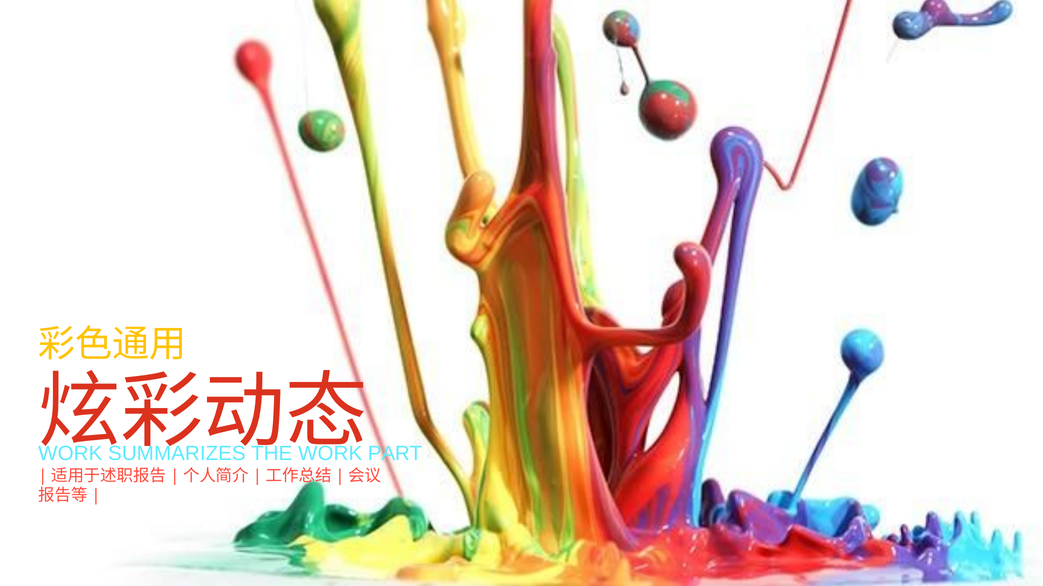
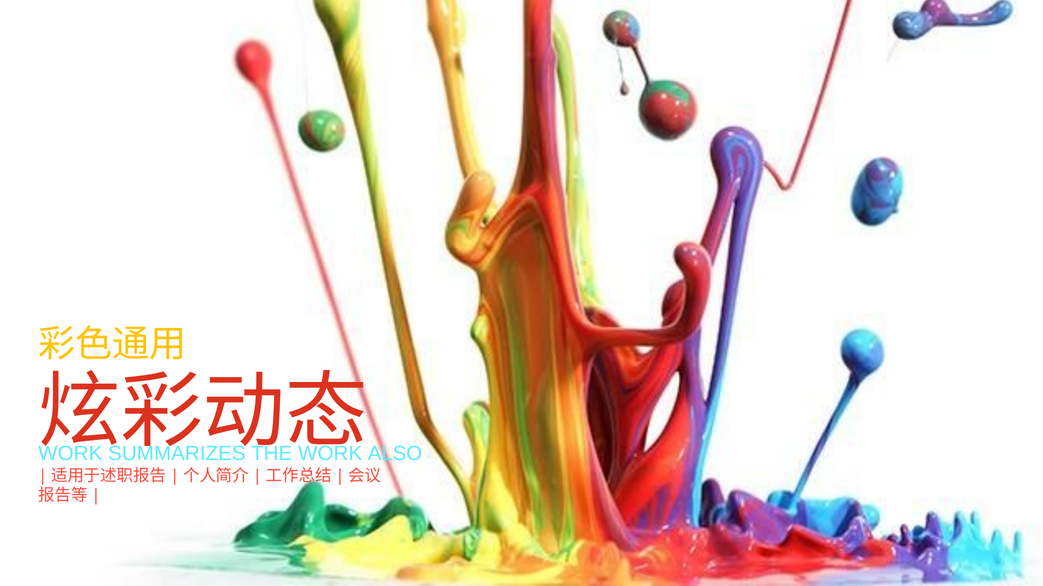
PART: PART -> ALSO
